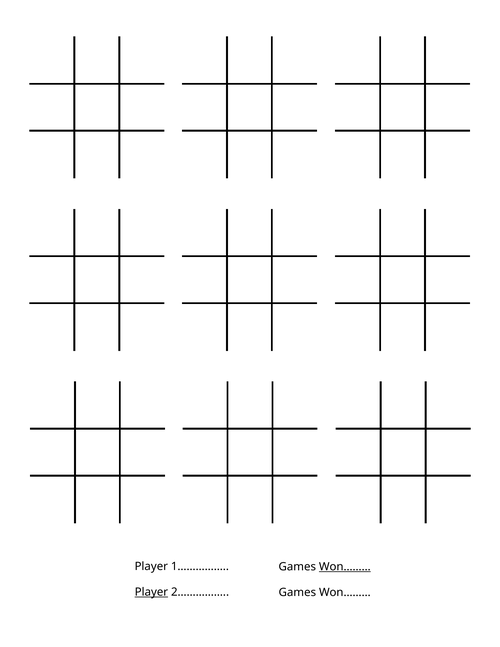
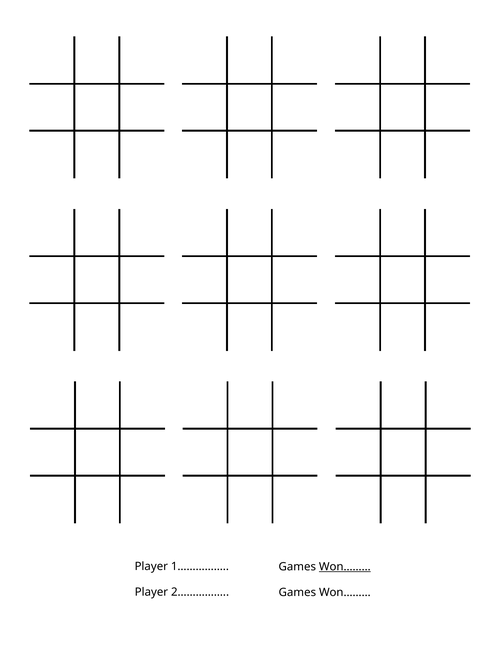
Player at (151, 592) underline: present -> none
